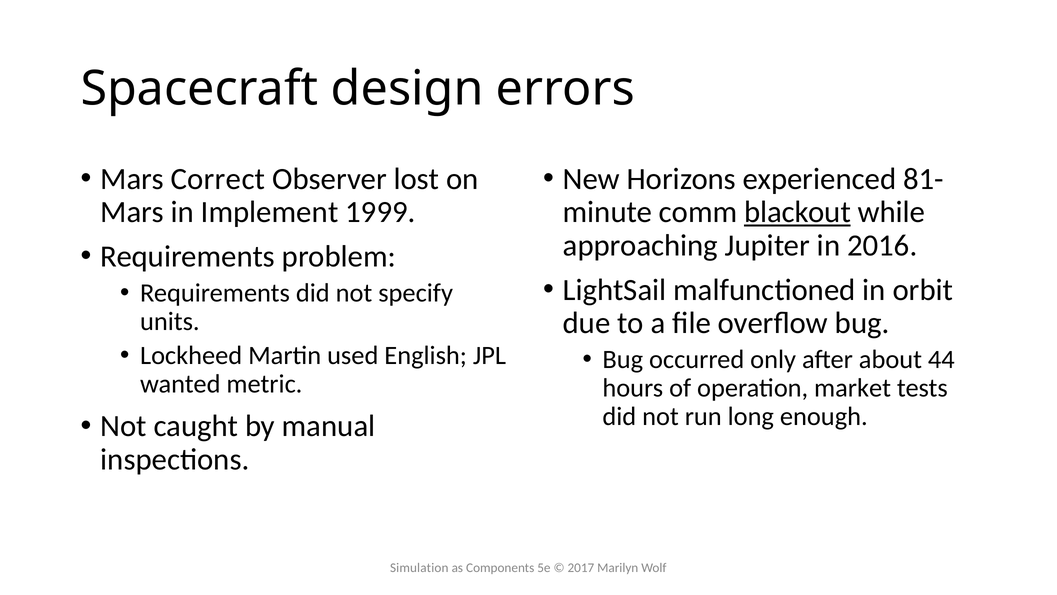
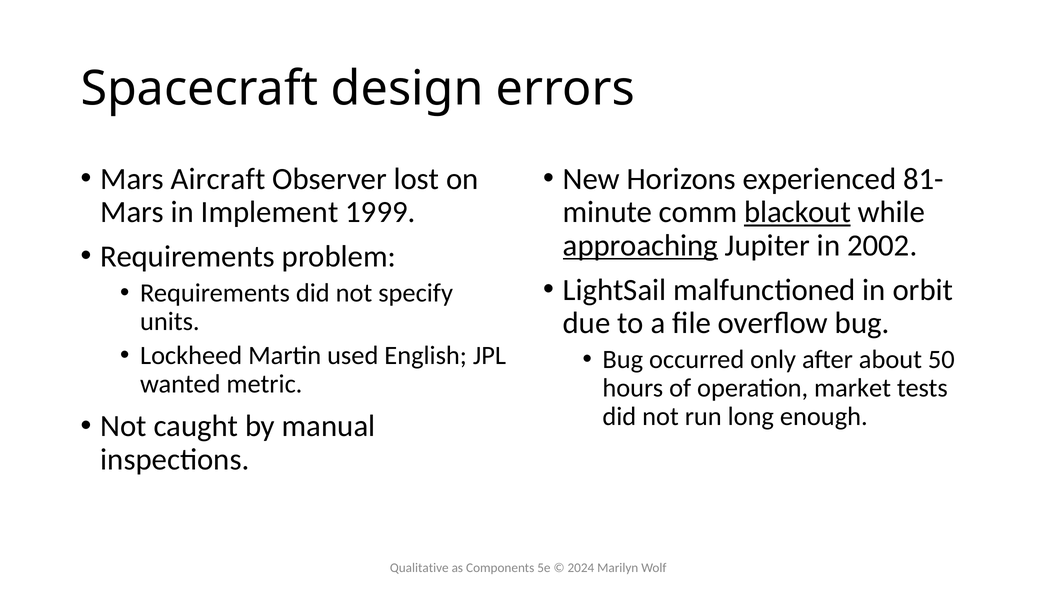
Correct: Correct -> Aircraft
approaching underline: none -> present
2016: 2016 -> 2002
44: 44 -> 50
Simulation: Simulation -> Qualitative
2017: 2017 -> 2024
